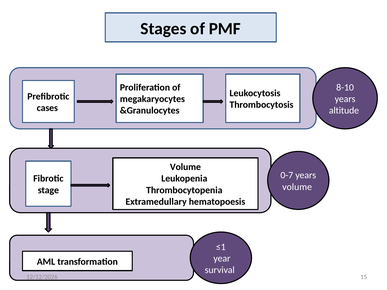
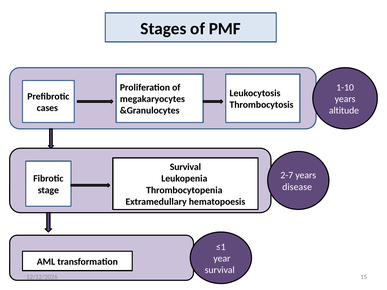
8-10: 8-10 -> 1-10
Volume at (185, 167): Volume -> Survival
0-7: 0-7 -> 2-7
volume at (297, 187): volume -> disease
